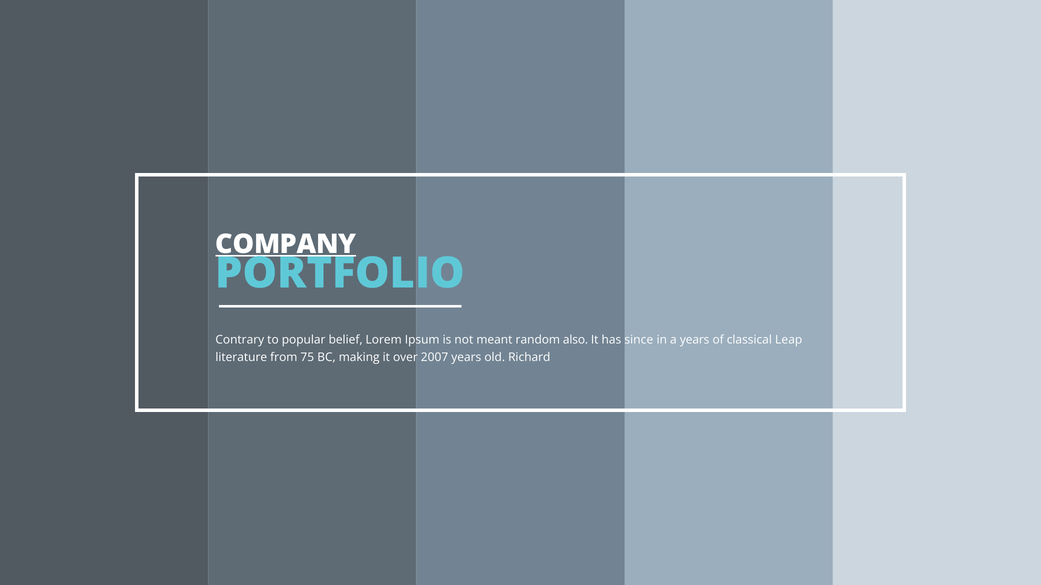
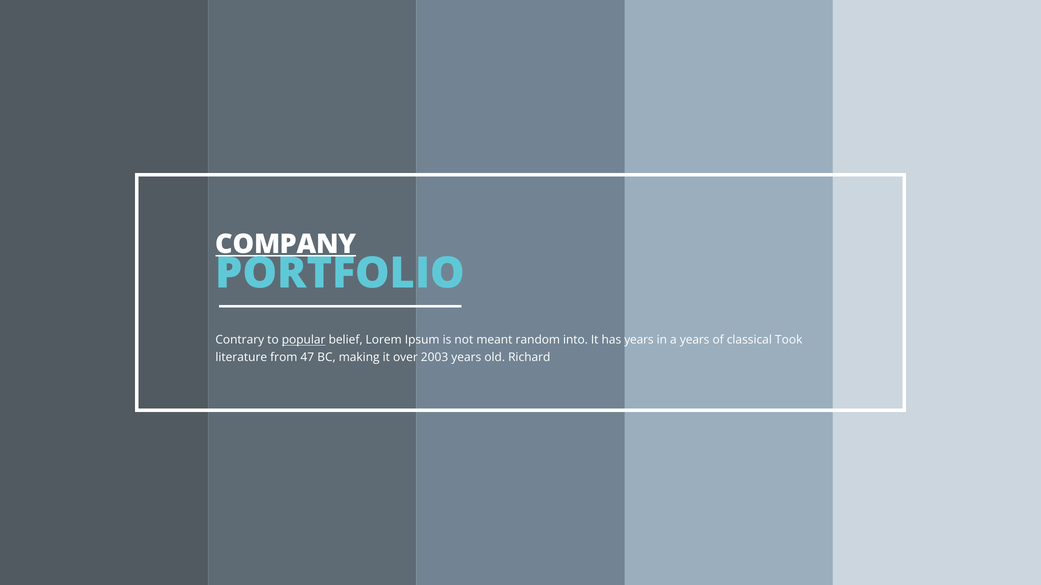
popular underline: none -> present
also: also -> into
has since: since -> years
Leap: Leap -> Took
75: 75 -> 47
2007: 2007 -> 2003
